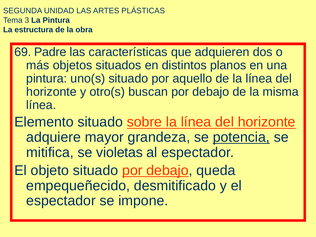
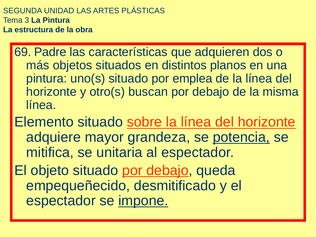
aquello: aquello -> emplea
violetas: violetas -> unitaria
impone underline: none -> present
